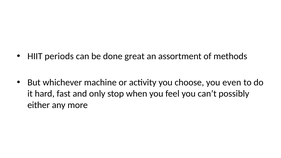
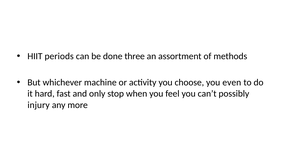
great: great -> three
either: either -> injury
